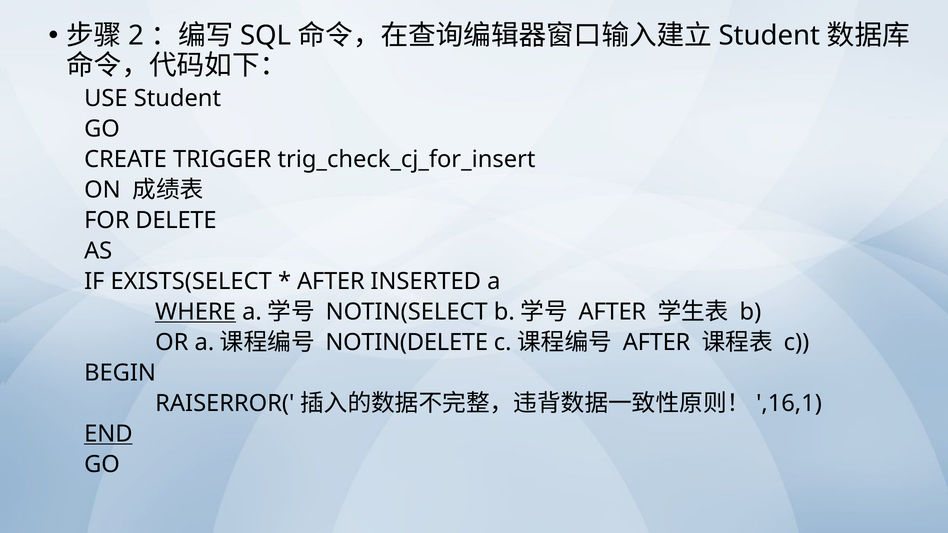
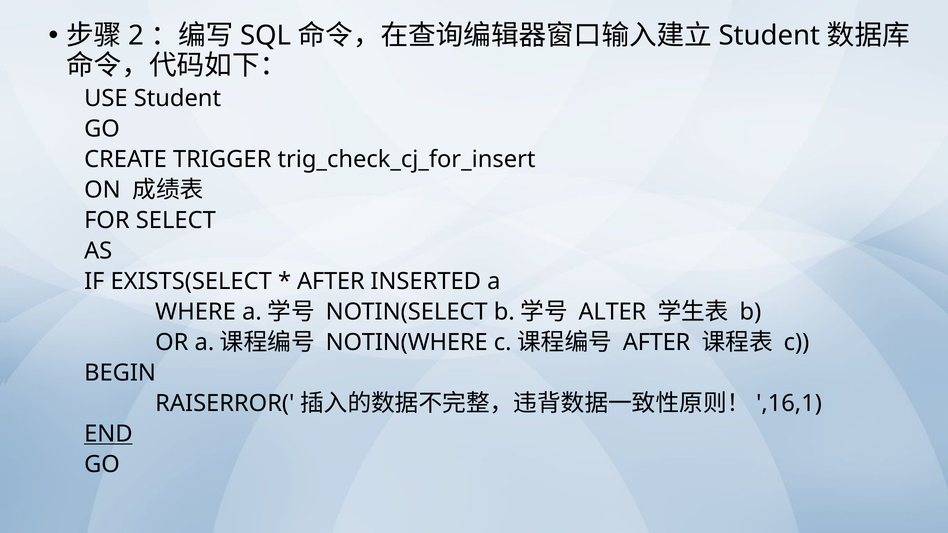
DELETE: DELETE -> SELECT
WHERE underline: present -> none
AFTER at (612, 312): AFTER -> ALTER
NOTIN(DELETE: NOTIN(DELETE -> NOTIN(WHERE
